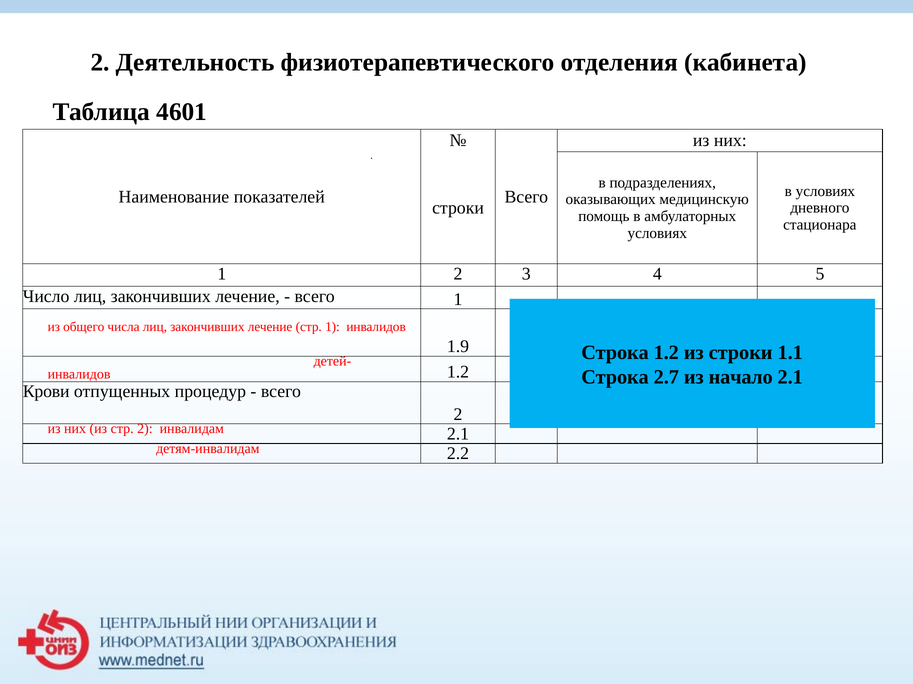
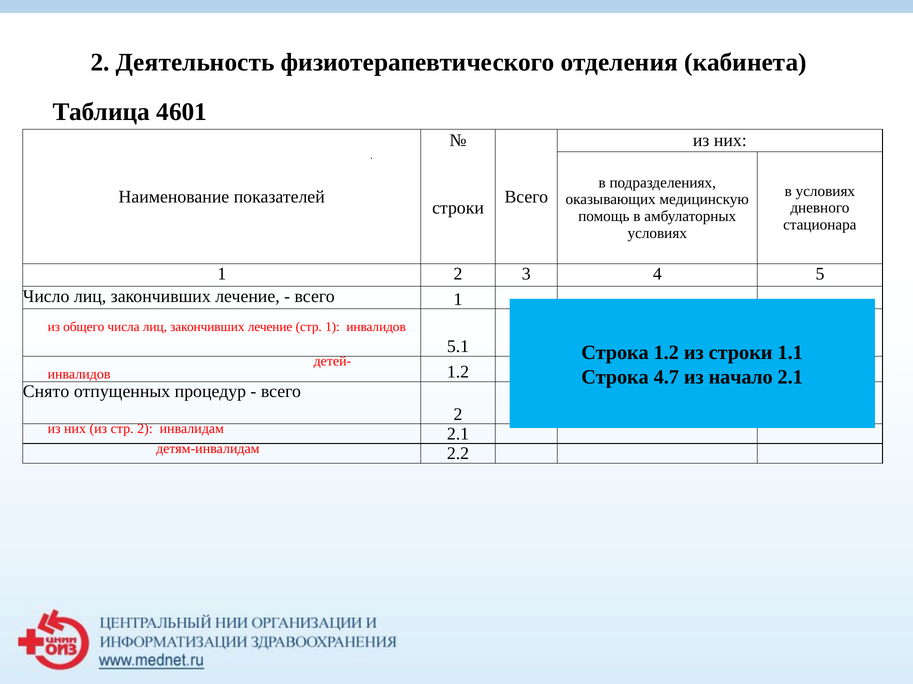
1.9: 1.9 -> 5.1
2.7: 2.7 -> 4.7
Крови: Крови -> Снято
